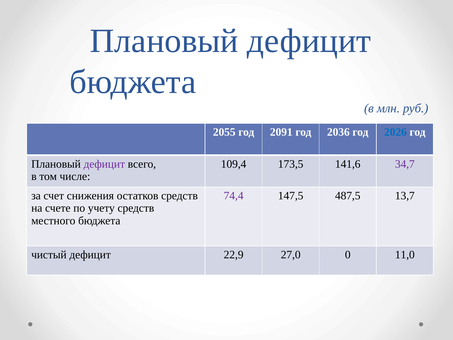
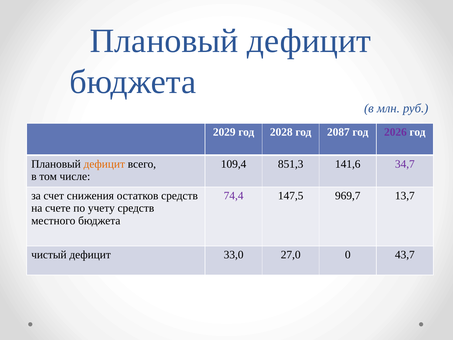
2055: 2055 -> 2029
2091: 2091 -> 2028
2036: 2036 -> 2087
2026 colour: blue -> purple
дефицит at (104, 164) colour: purple -> orange
173,5: 173,5 -> 851,3
487,5: 487,5 -> 969,7
22,9: 22,9 -> 33,0
11,0: 11,0 -> 43,7
